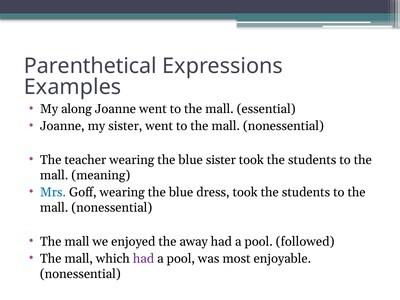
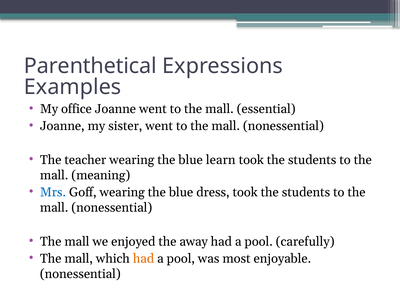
along: along -> office
blue sister: sister -> learn
followed: followed -> carefully
had at (144, 259) colour: purple -> orange
